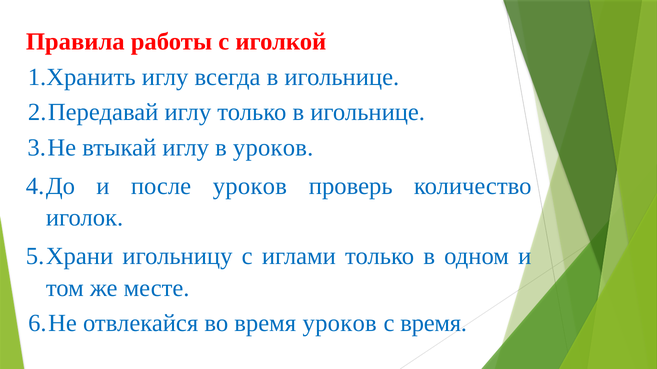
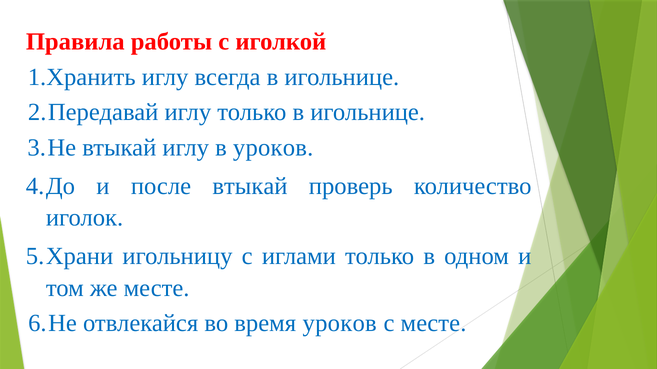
после уроков: уроков -> втыкай
с время: время -> месте
